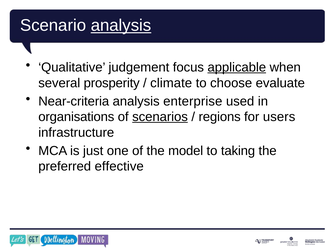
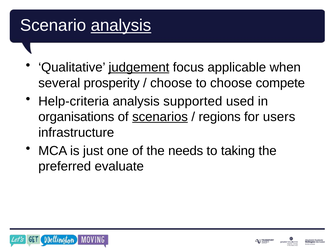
judgement underline: none -> present
applicable underline: present -> none
climate at (171, 83): climate -> choose
evaluate: evaluate -> compete
Near-criteria: Near-criteria -> Help-criteria
enterprise: enterprise -> supported
model: model -> needs
effective: effective -> evaluate
